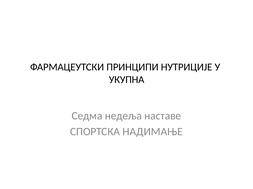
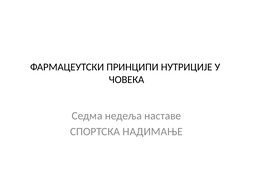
УКУПНА: УКУПНА -> ЧОВЕКА
